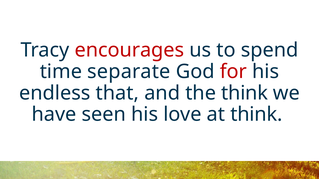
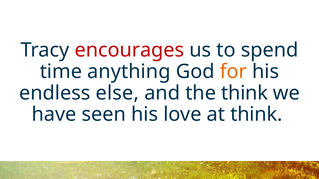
separate: separate -> anything
for colour: red -> orange
that: that -> else
